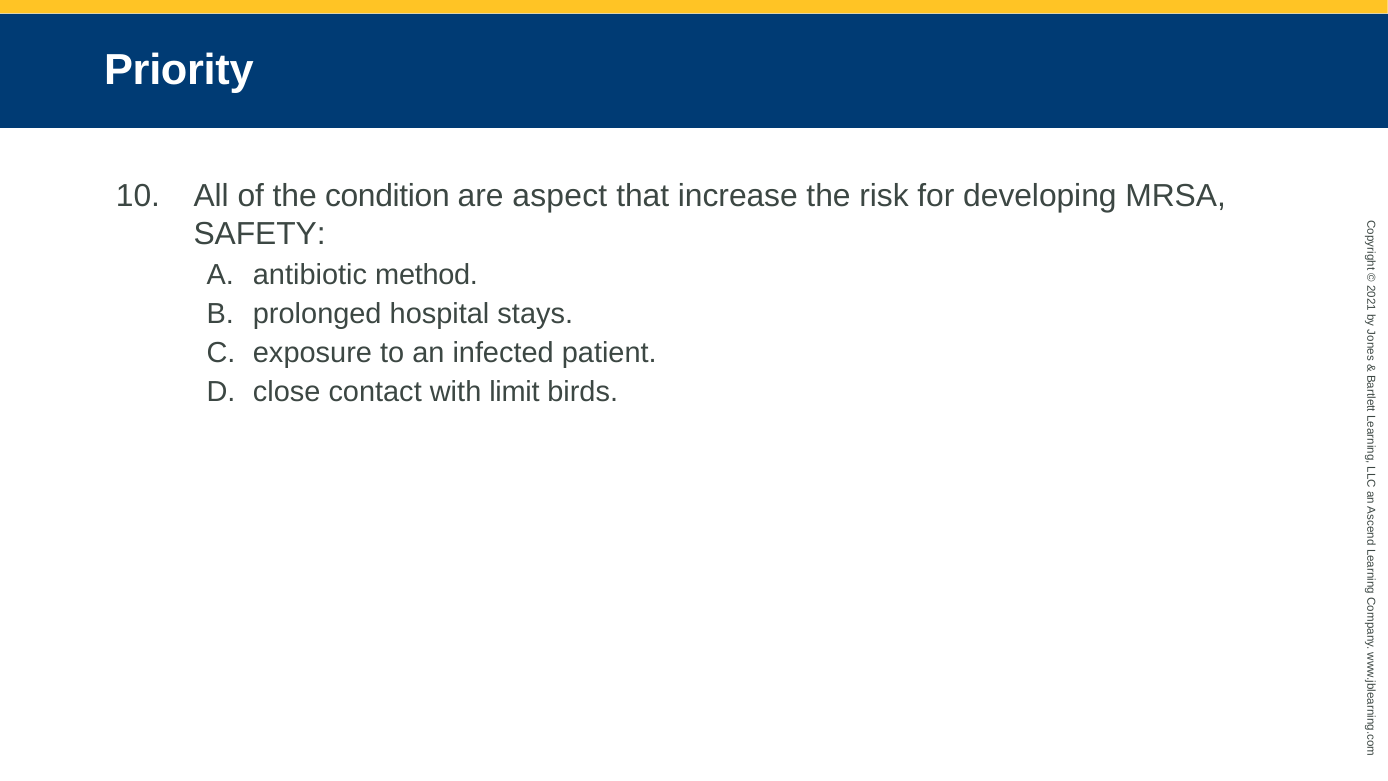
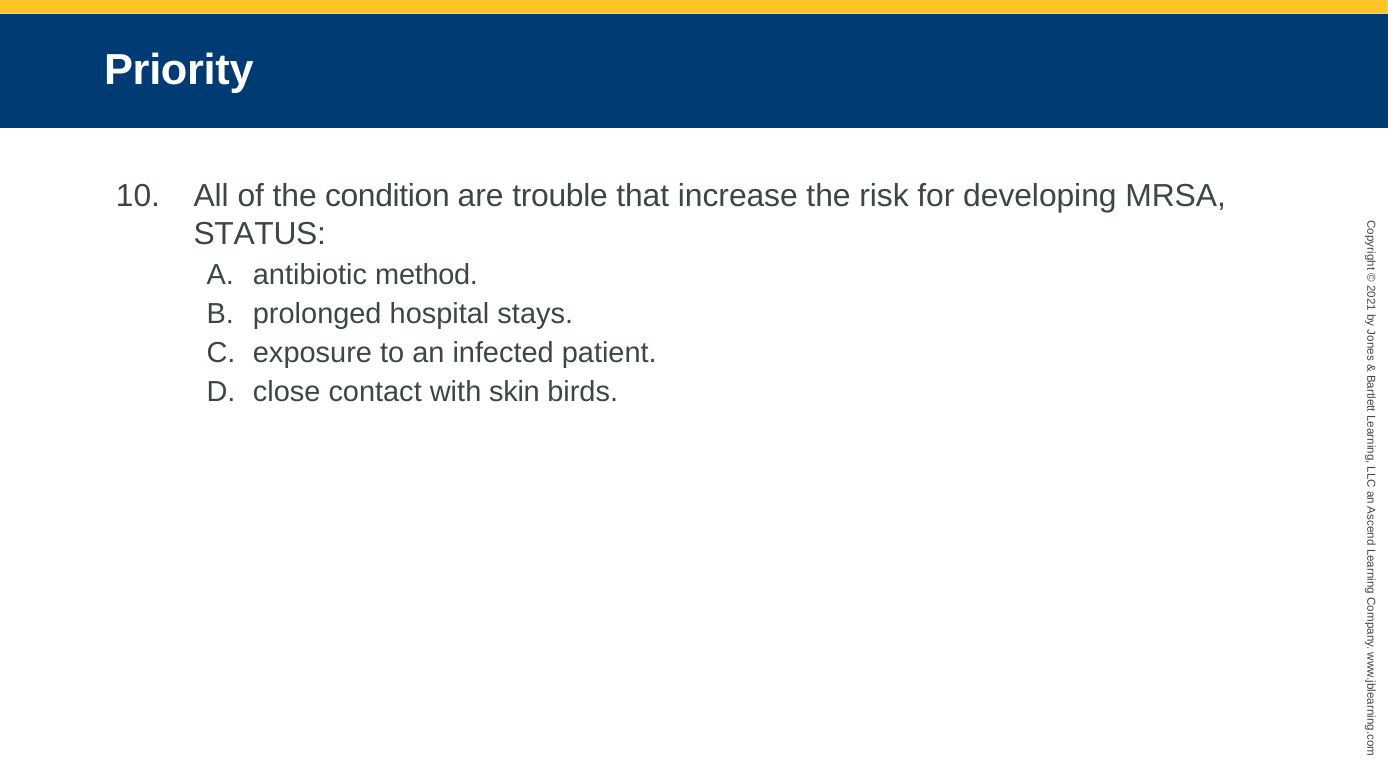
aspect: aspect -> trouble
SAFETY: SAFETY -> STATUS
limit: limit -> skin
